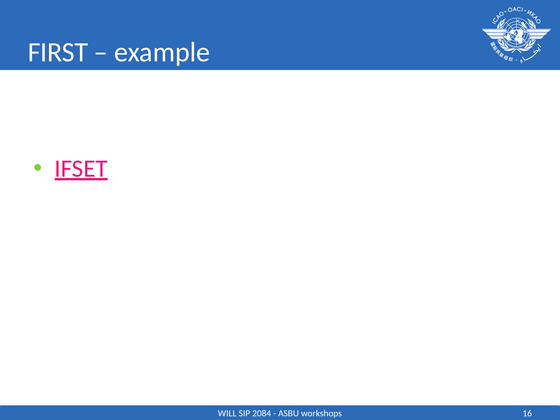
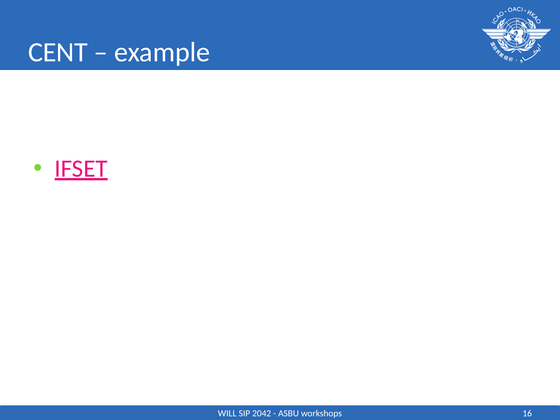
FIRST: FIRST -> CENT
2084: 2084 -> 2042
